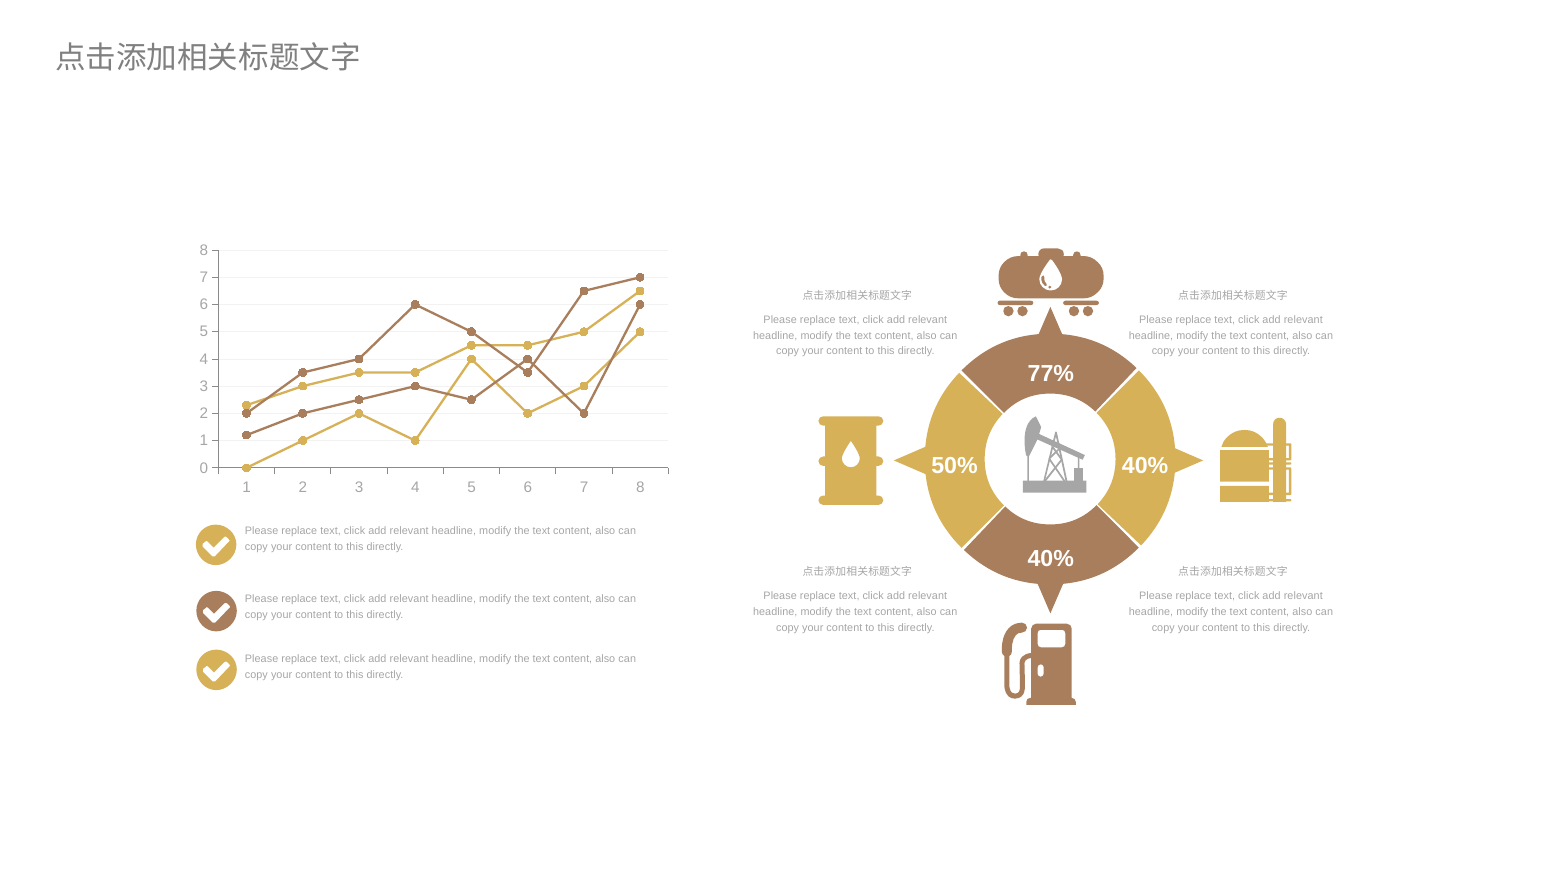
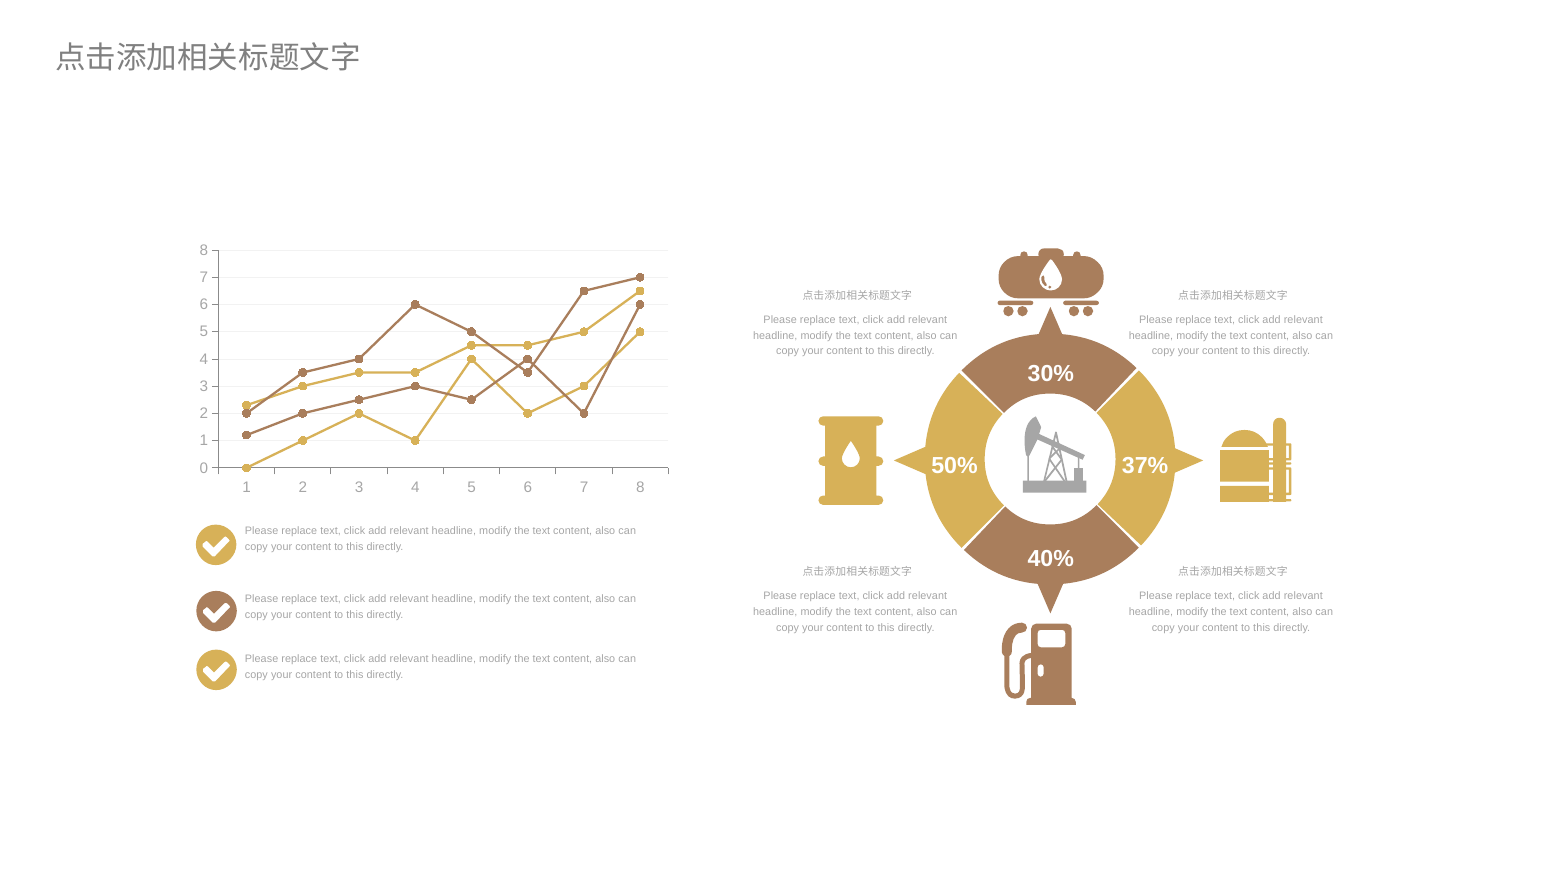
77%: 77% -> 30%
50% 40%: 40% -> 37%
